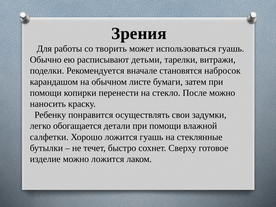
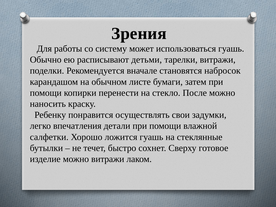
творить: творить -> систему
обогащается: обогащается -> впечатления
можно ложится: ложится -> витражи
